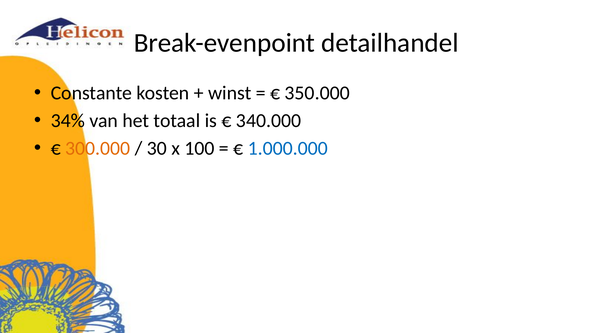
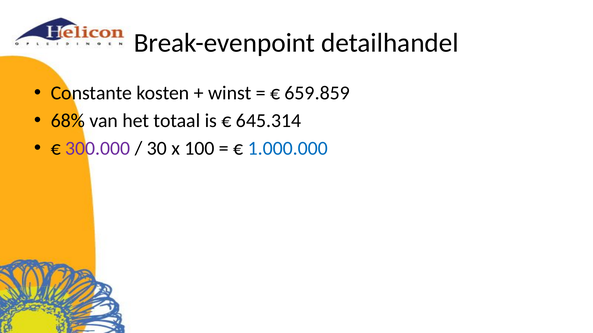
350.000: 350.000 -> 659.859
34%: 34% -> 68%
340.000: 340.000 -> 645.314
300.000 colour: orange -> purple
